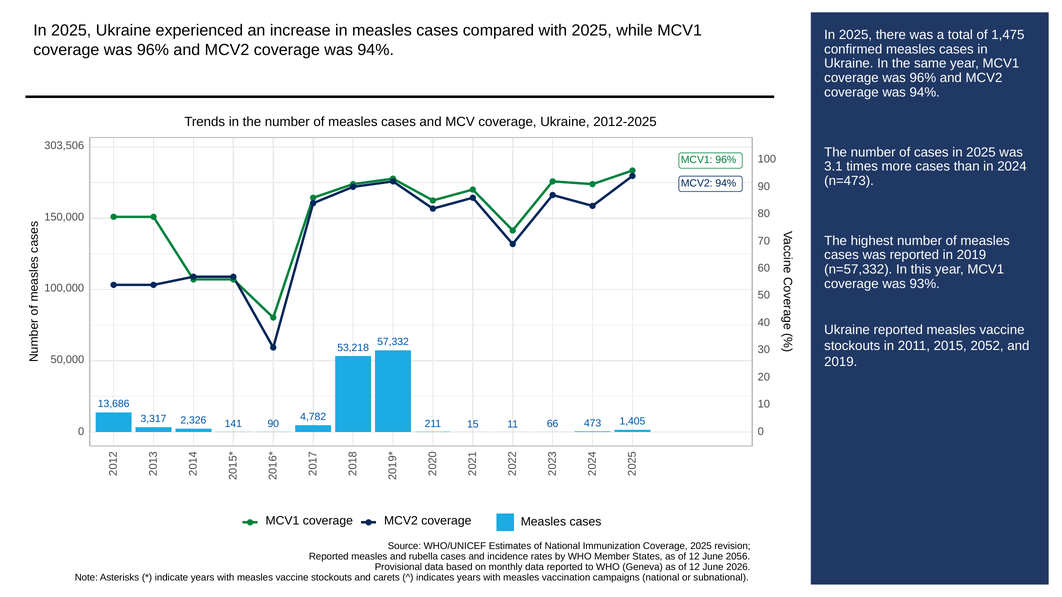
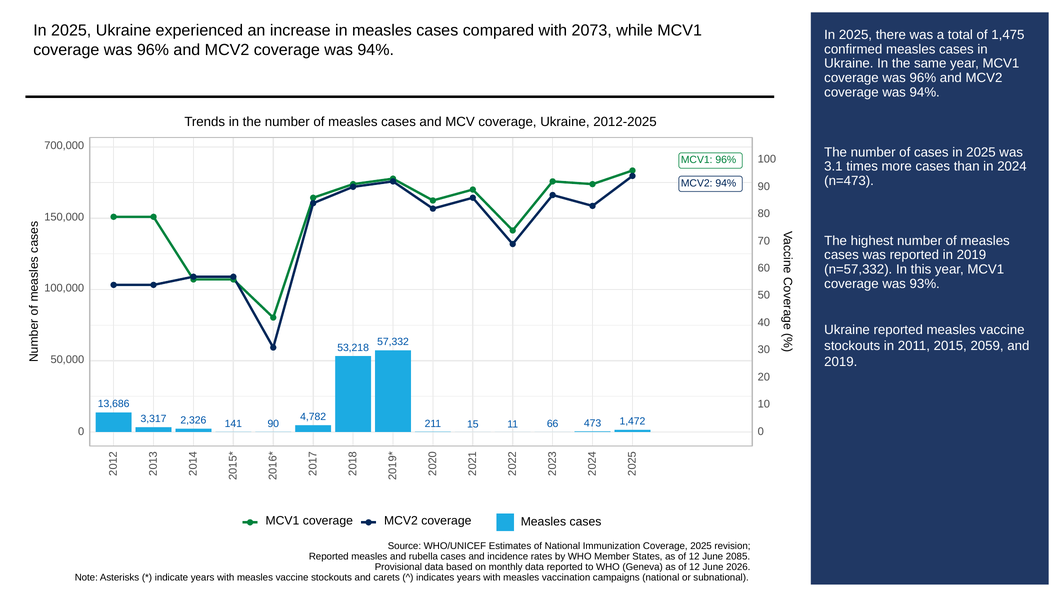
with 2025: 2025 -> 2073
303,506: 303,506 -> 700,000
2052: 2052 -> 2059
1,405: 1,405 -> 1,472
2056: 2056 -> 2085
